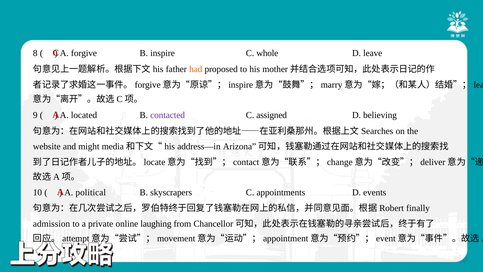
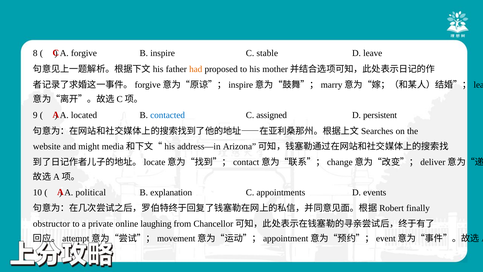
whole: whole -> stable
contacted colour: purple -> blue
believing: believing -> persistent
skyscrapers: skyscrapers -> explanation
admission: admission -> obstructor
